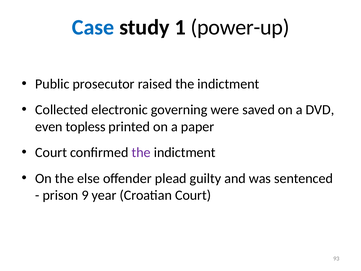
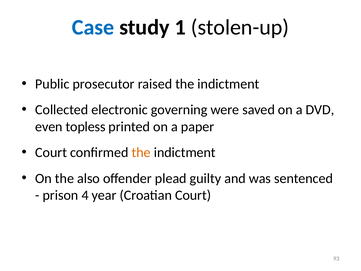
power-up: power-up -> stolen-up
the at (141, 152) colour: purple -> orange
else: else -> also
9: 9 -> 4
